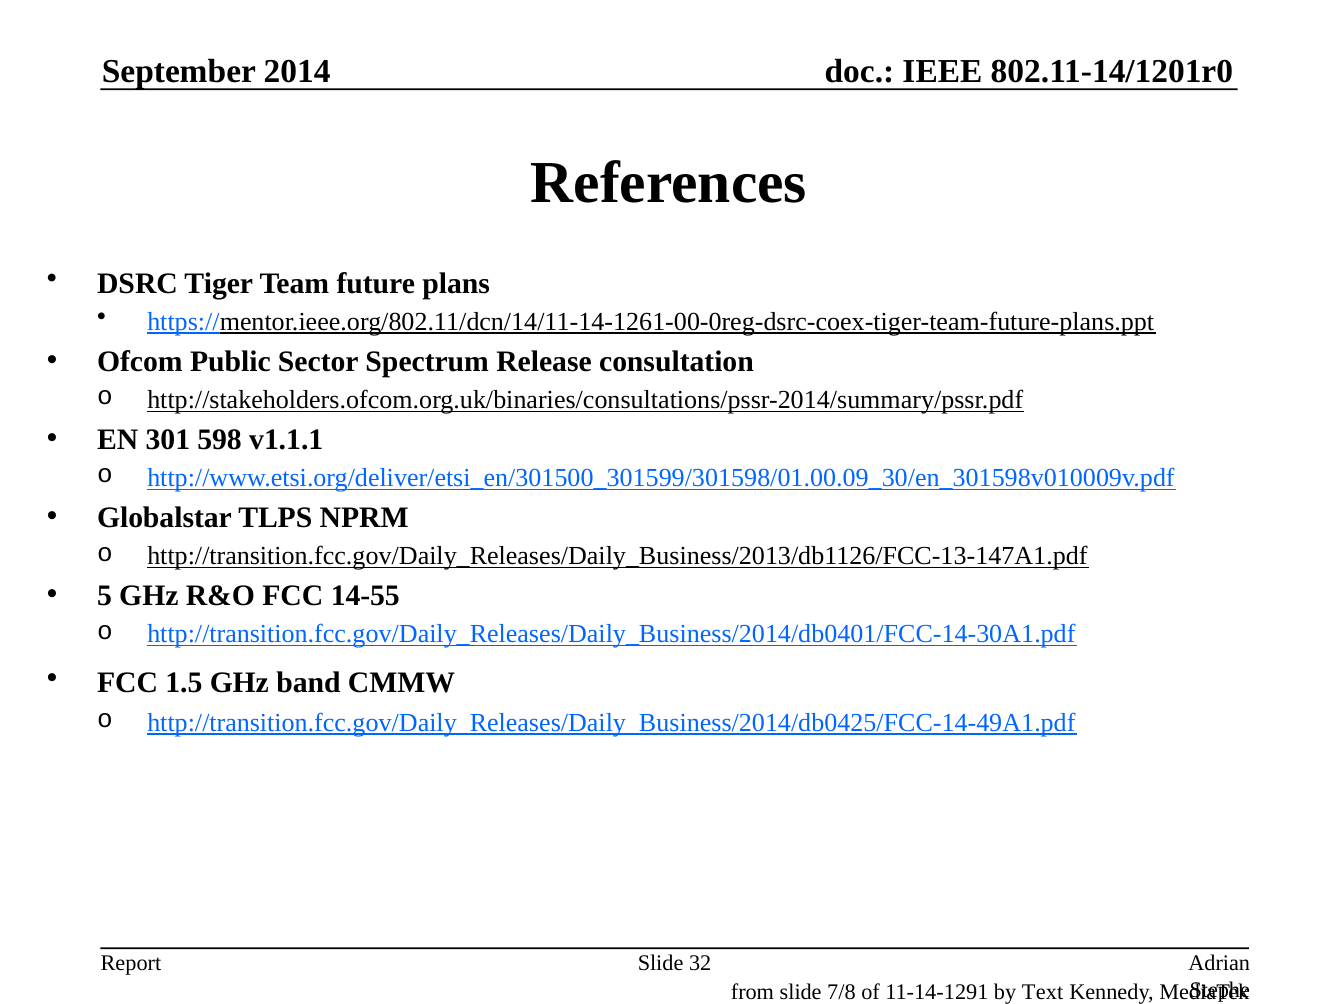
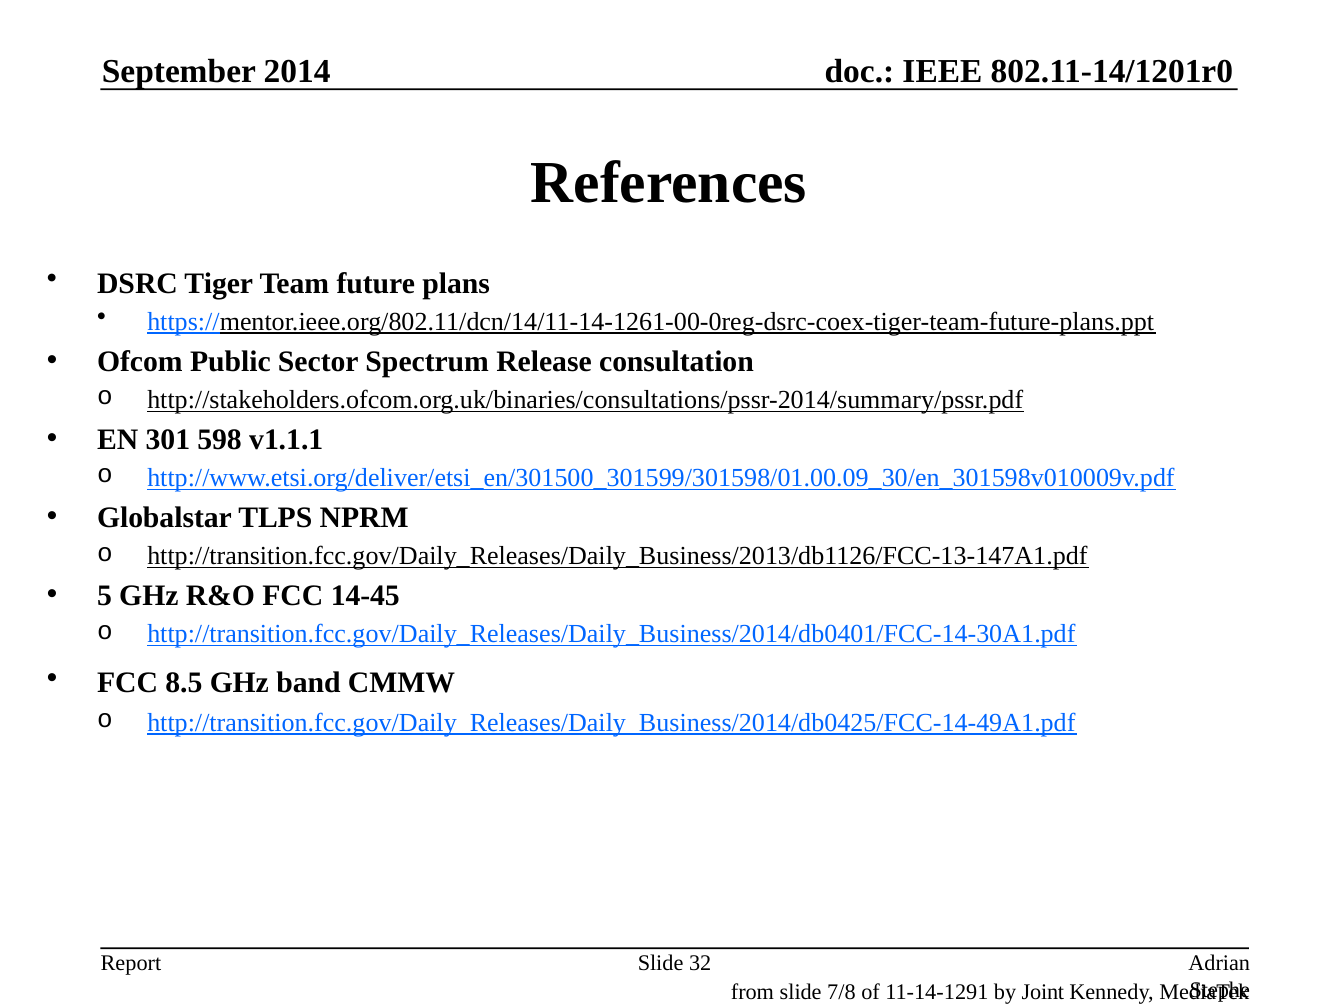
14-55: 14-55 -> 14-45
1.5: 1.5 -> 8.5
Text: Text -> Joint
